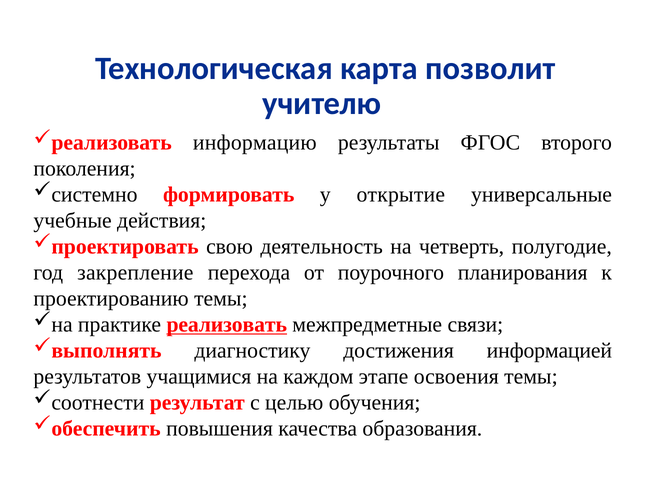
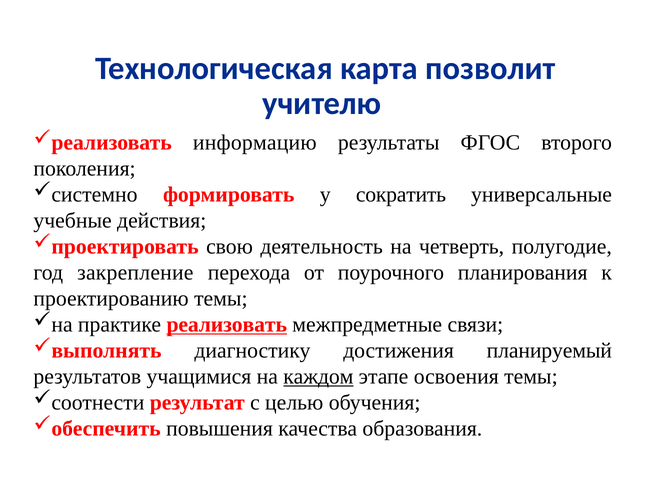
открытие: открытие -> сократить
информацией: информацией -> планируемый
каждом underline: none -> present
